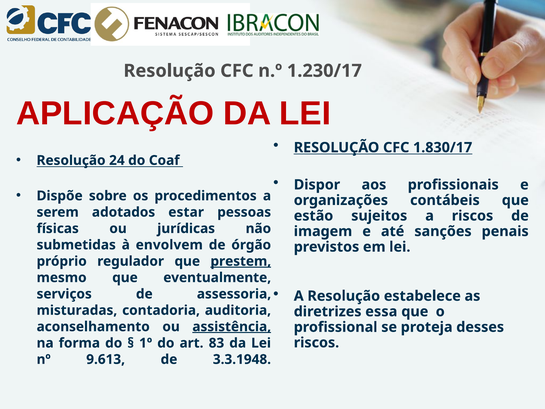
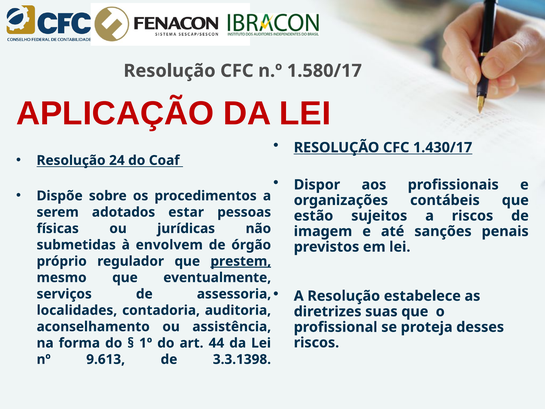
1.230/17: 1.230/17 -> 1.580/17
1.830/17: 1.830/17 -> 1.430/17
misturadas: misturadas -> localidades
essa: essa -> suas
assistência underline: present -> none
83: 83 -> 44
3.3.1948: 3.3.1948 -> 3.3.1398
